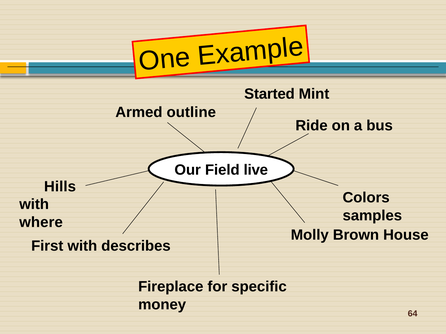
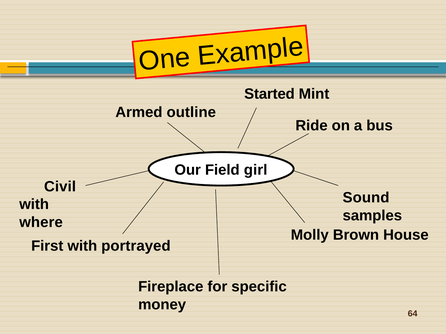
live: live -> girl
Hills: Hills -> Civil
Colors: Colors -> Sound
describes: describes -> portrayed
